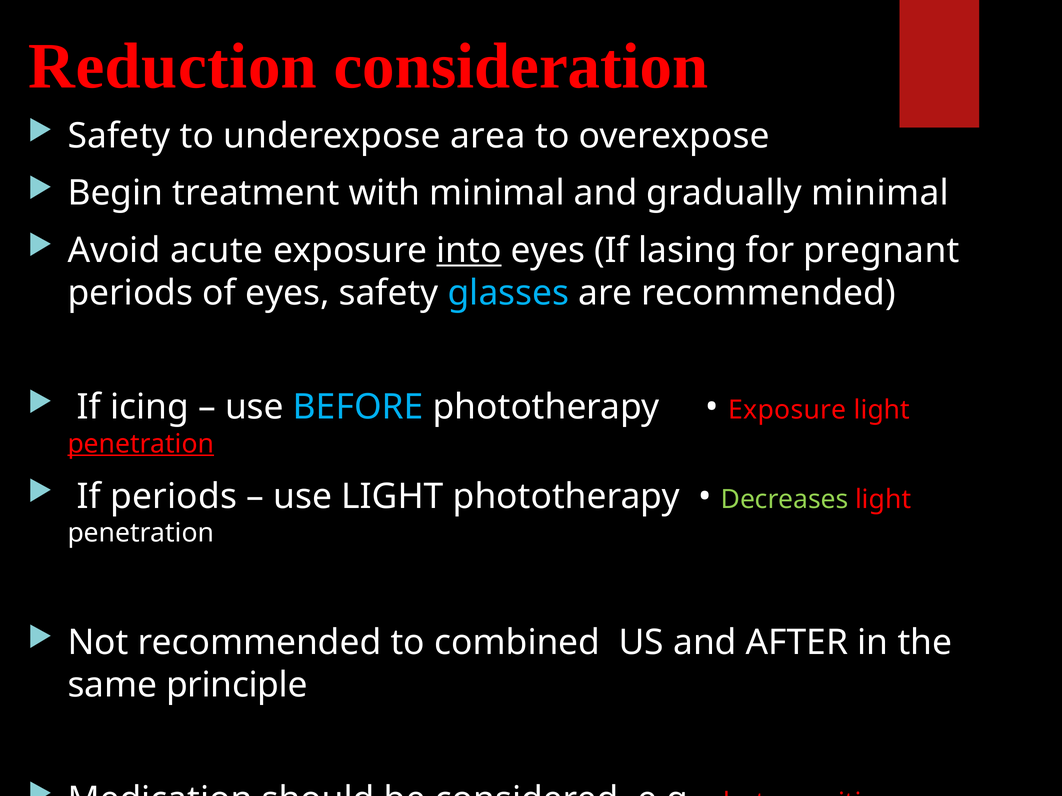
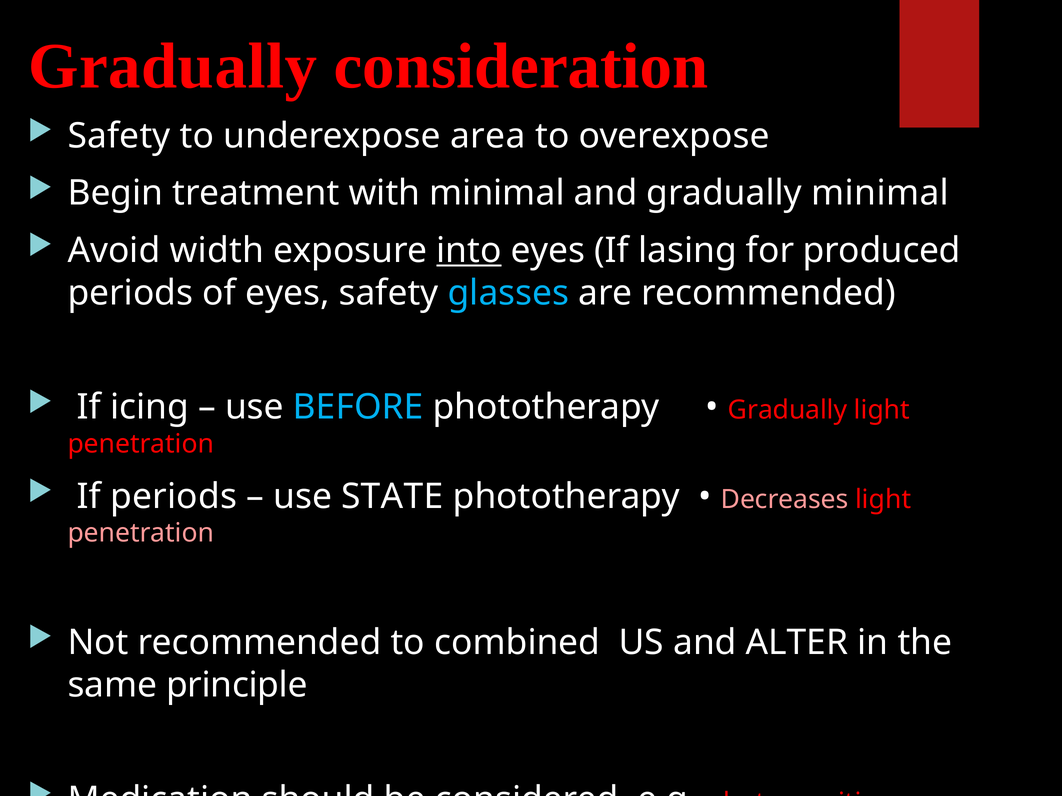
Reduction at (173, 66): Reduction -> Gradually
acute: acute -> width
pregnant: pregnant -> produced
Exposure at (787, 410): Exposure -> Gradually
penetration at (141, 444) underline: present -> none
use LIGHT: LIGHT -> STATE
Decreases colour: light green -> pink
penetration at (141, 533) colour: white -> pink
AFTER: AFTER -> ALTER
